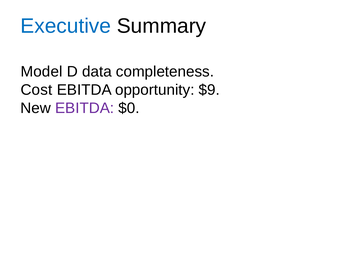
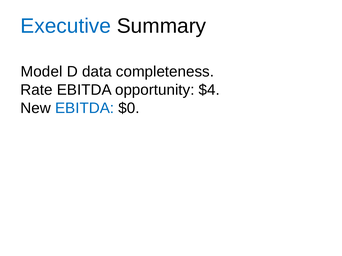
Cost: Cost -> Rate
$9: $9 -> $4
EBITDA at (85, 108) colour: purple -> blue
